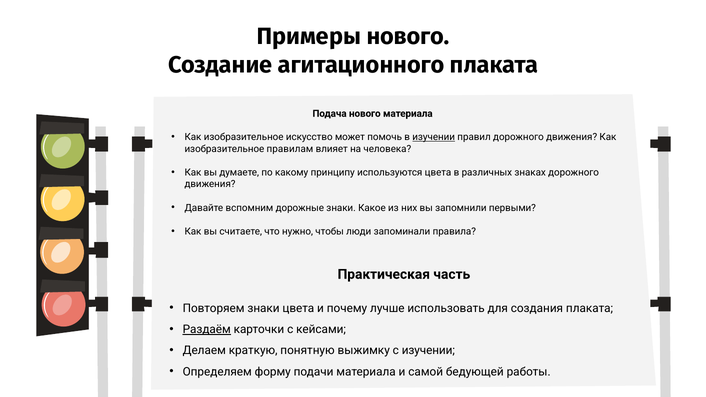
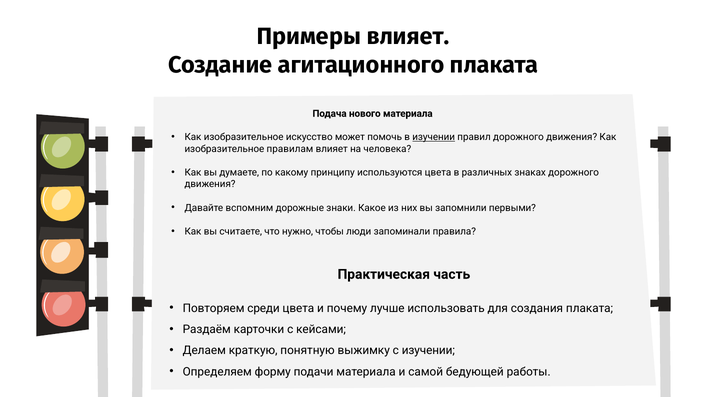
Примеры нового: нового -> влияет
Повторяем знаки: знаки -> среди
Раздаём underline: present -> none
